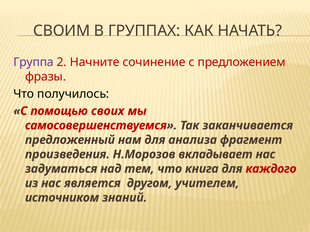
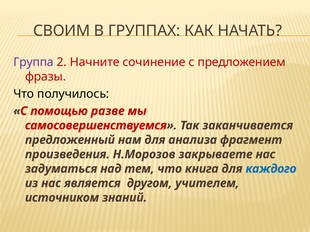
своих: своих -> разве
вкладывает: вкладывает -> закрываете
каждого colour: red -> blue
